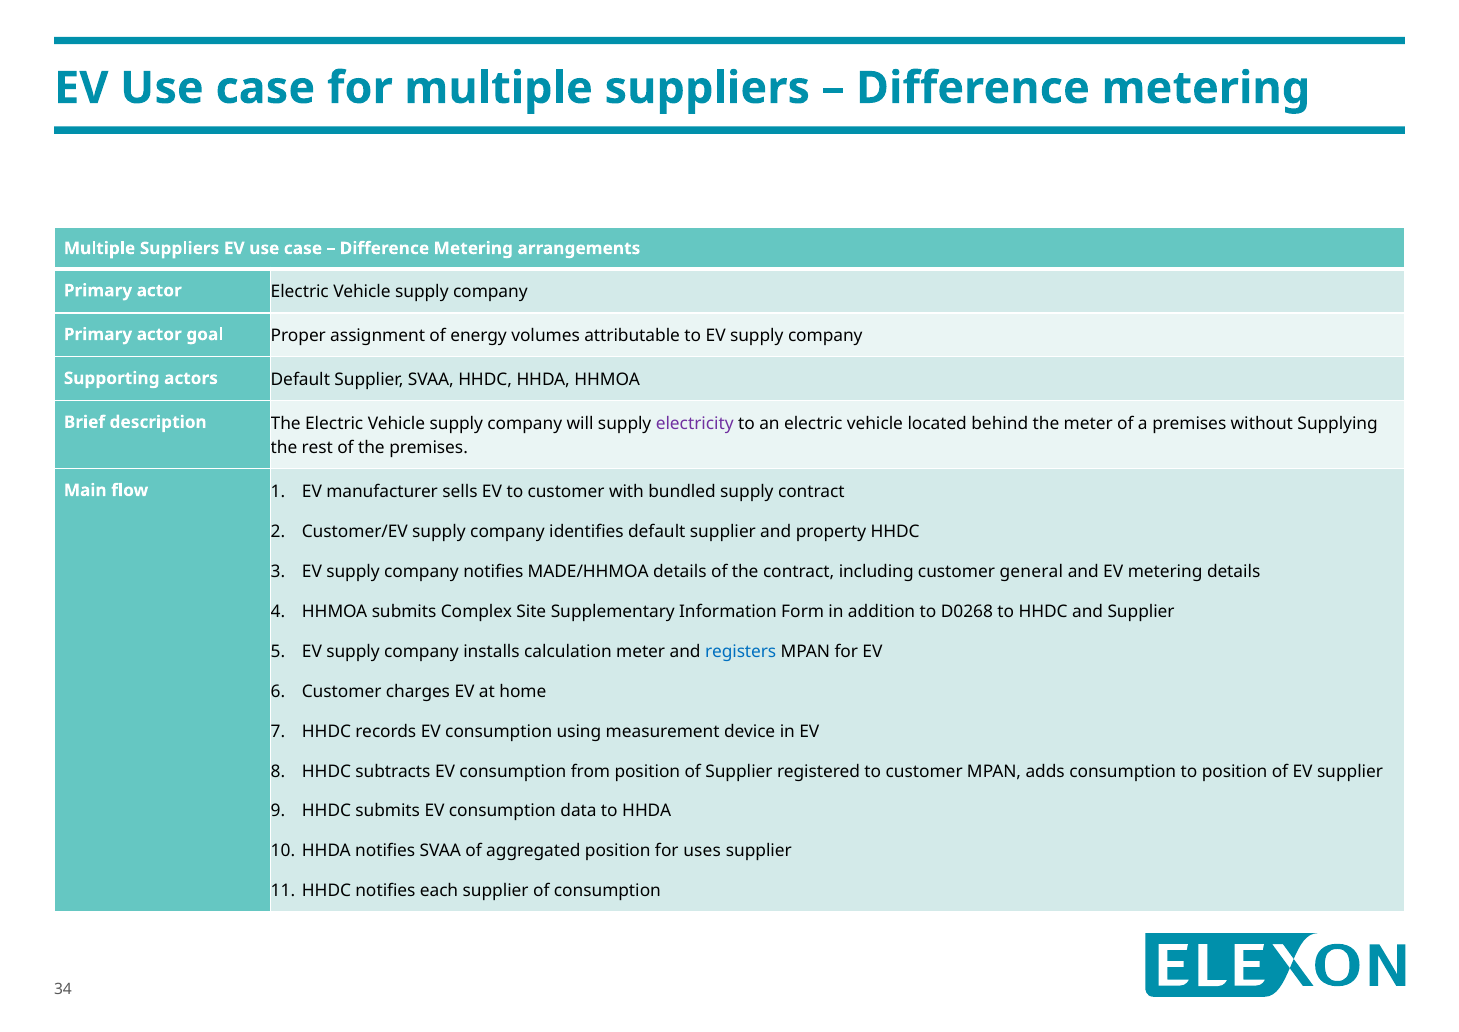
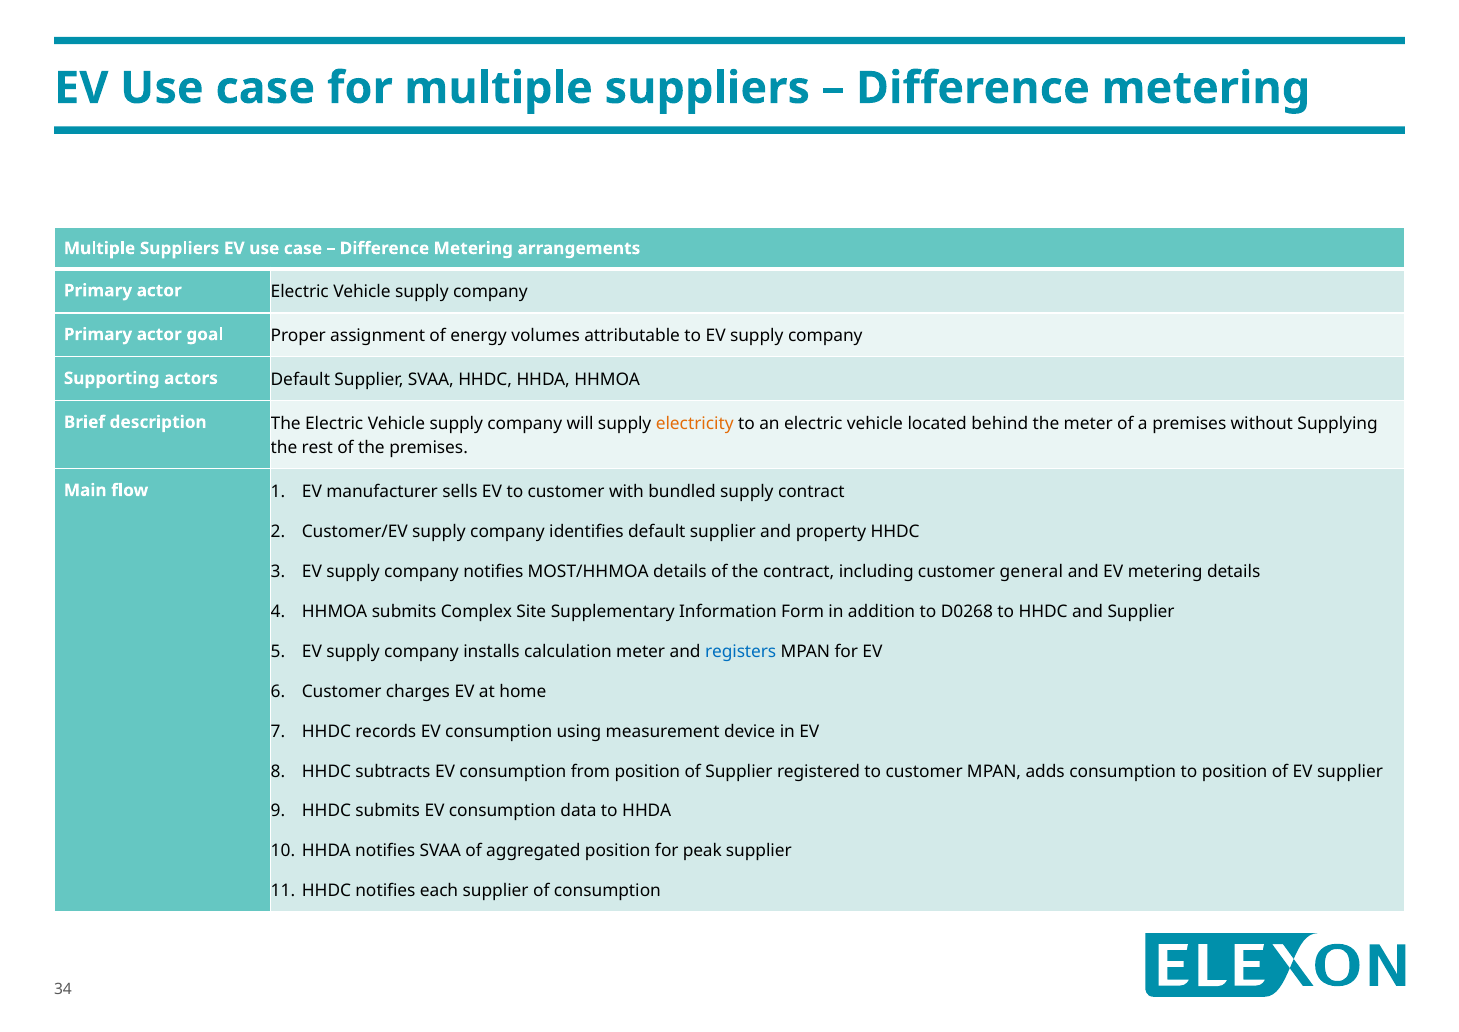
electricity colour: purple -> orange
MADE/HHMOA: MADE/HHMOA -> MOST/HHMOA
uses: uses -> peak
